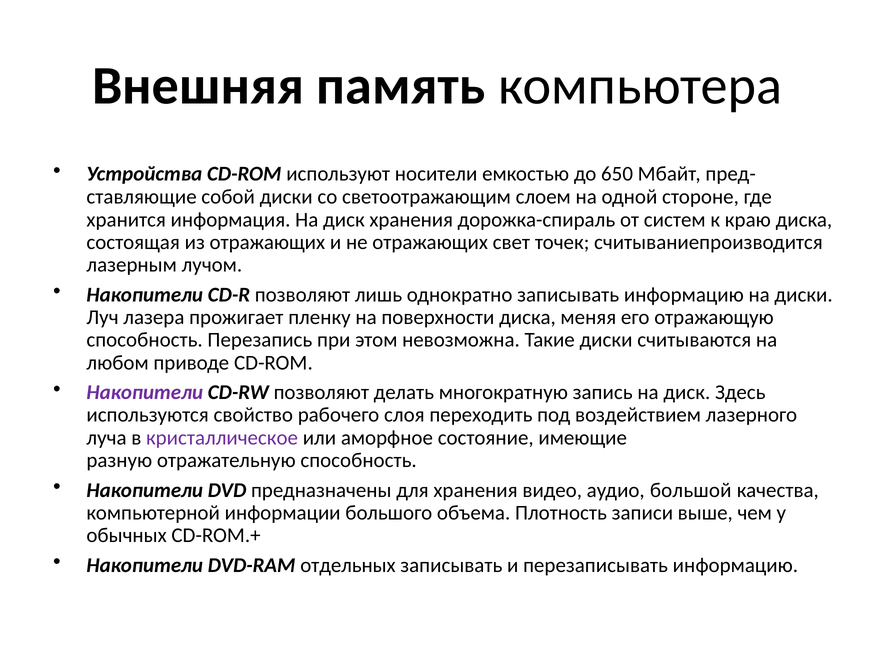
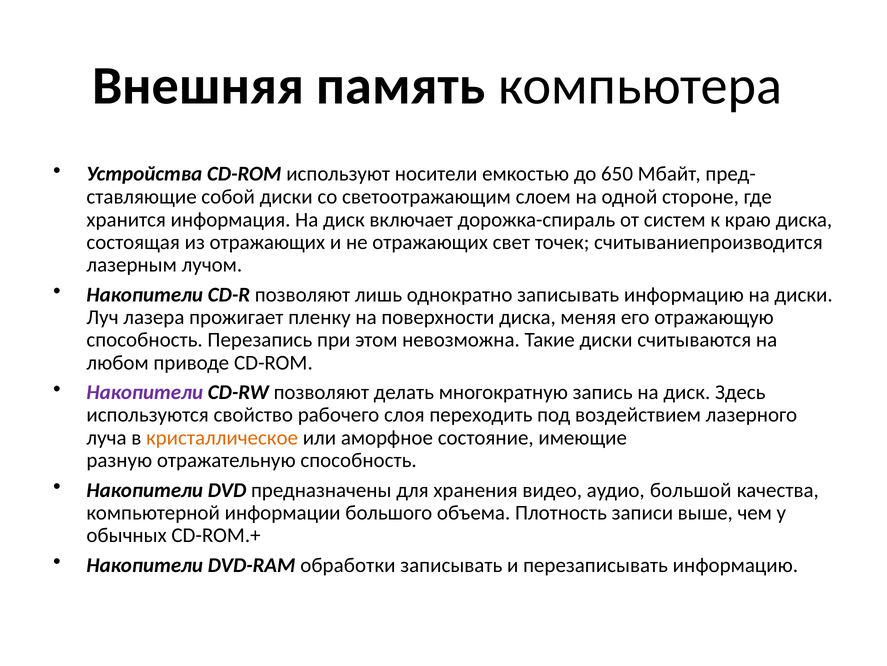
диск хранения: хранения -> включает
кристаллическое colour: purple -> orange
отдельных: отдельных -> обработки
